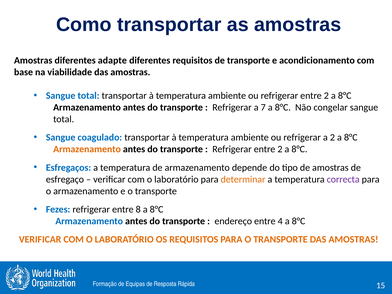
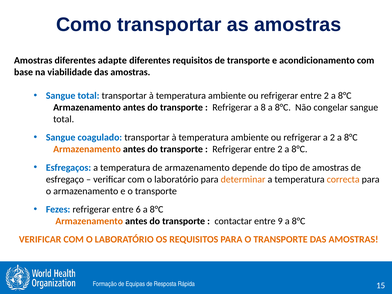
7: 7 -> 8
correcta colour: purple -> orange
8: 8 -> 6
Armazenamento at (89, 221) colour: blue -> orange
endereço: endereço -> contactar
4: 4 -> 9
